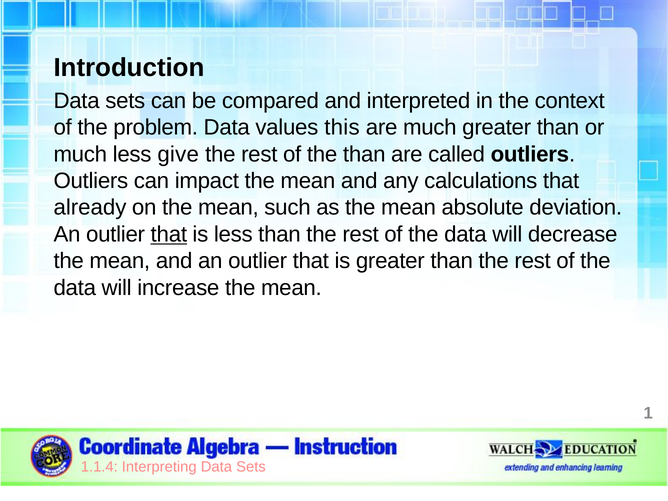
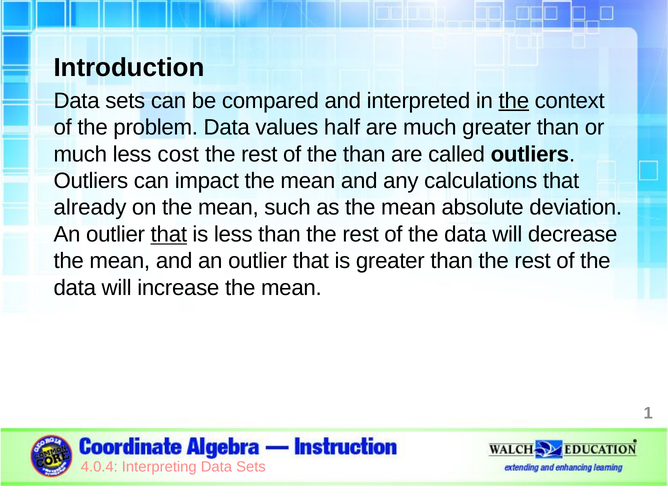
the at (514, 101) underline: none -> present
this: this -> half
give: give -> cost
1.1.4: 1.1.4 -> 4.0.4
